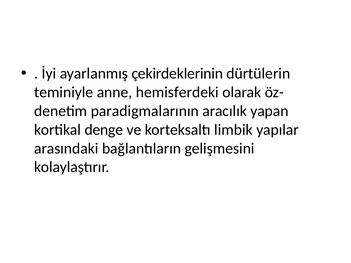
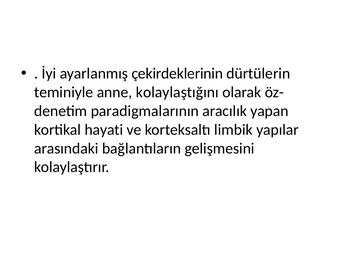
hemisferdeki: hemisferdeki -> kolaylaştığını
denge: denge -> hayati
